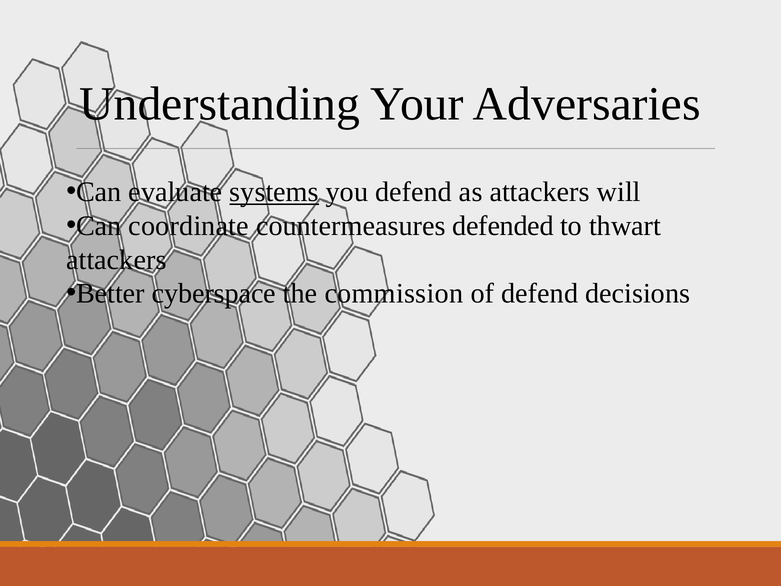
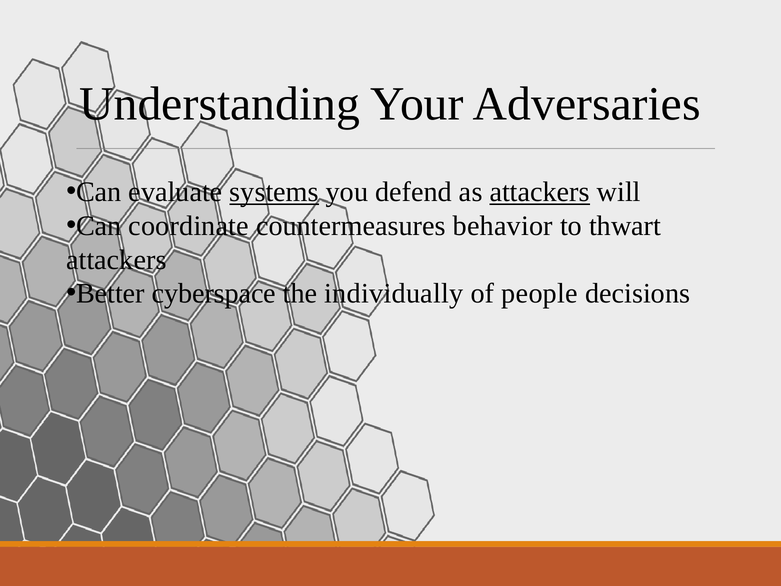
attackers at (540, 192) underline: none -> present
defended: defended -> behavior
commission: commission -> individually
of defend: defend -> people
